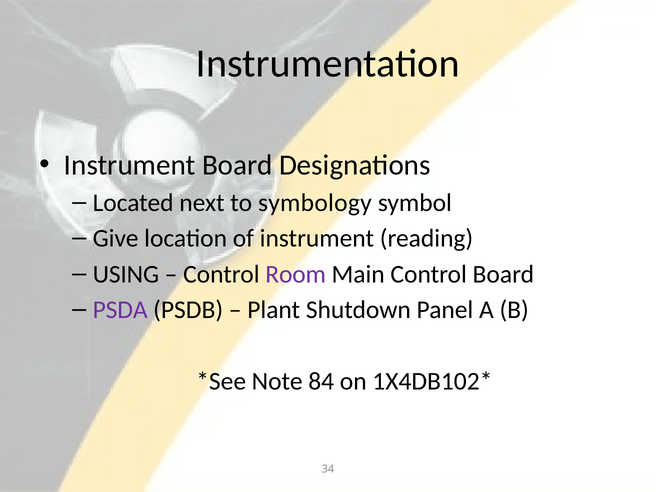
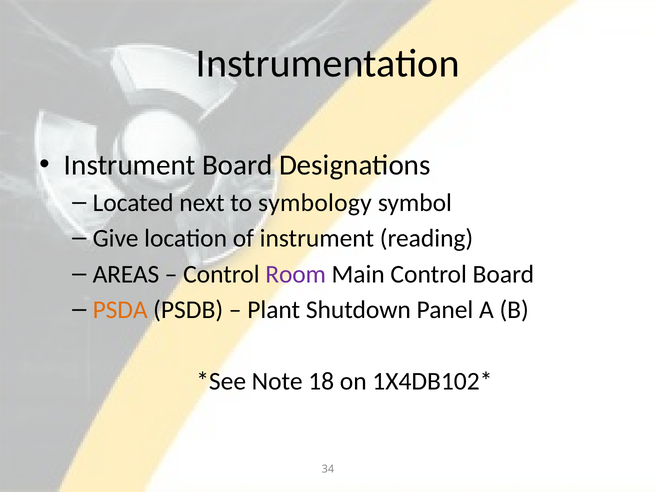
USING: USING -> AREAS
PSDA colour: purple -> orange
84: 84 -> 18
